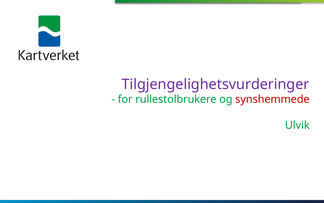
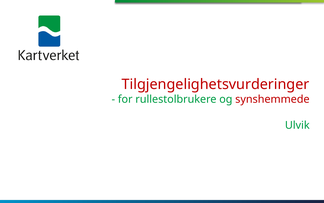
Tilgjengelighetsvurderinger colour: purple -> red
